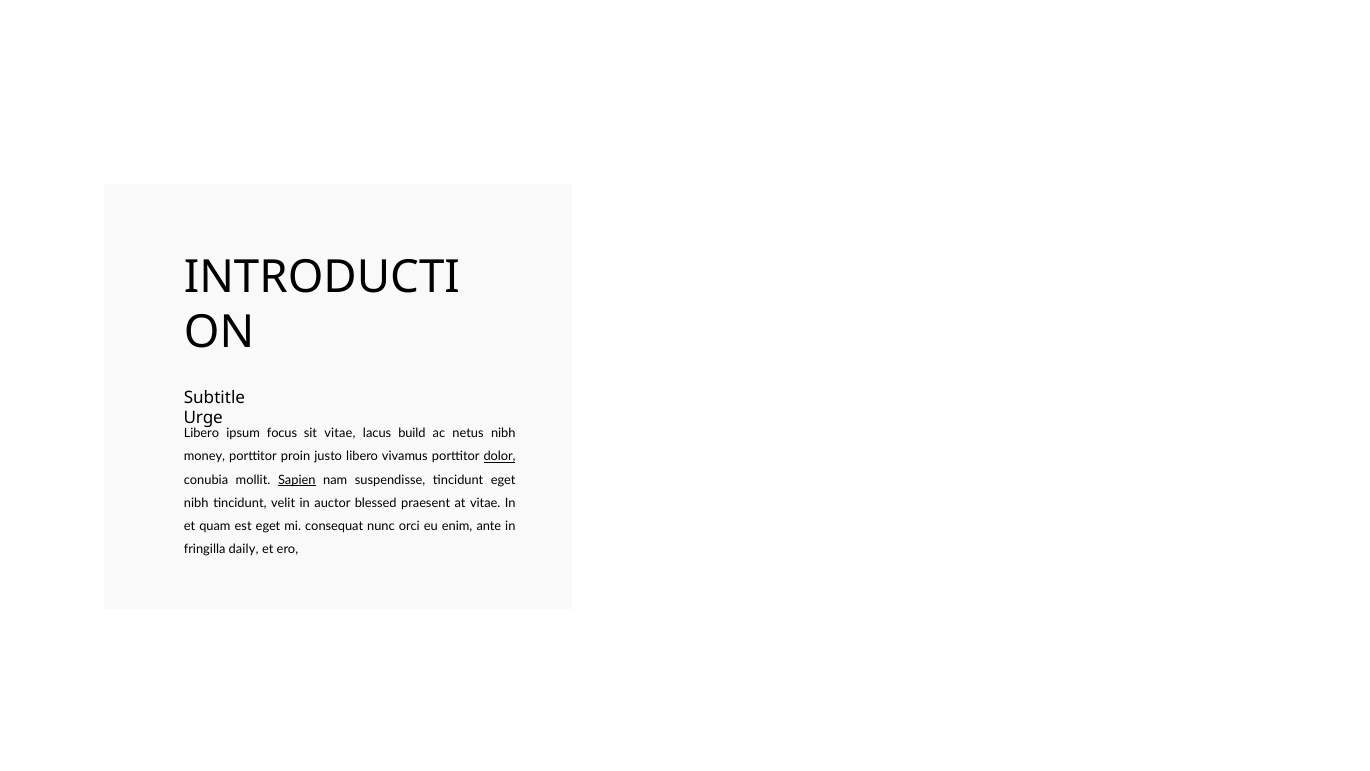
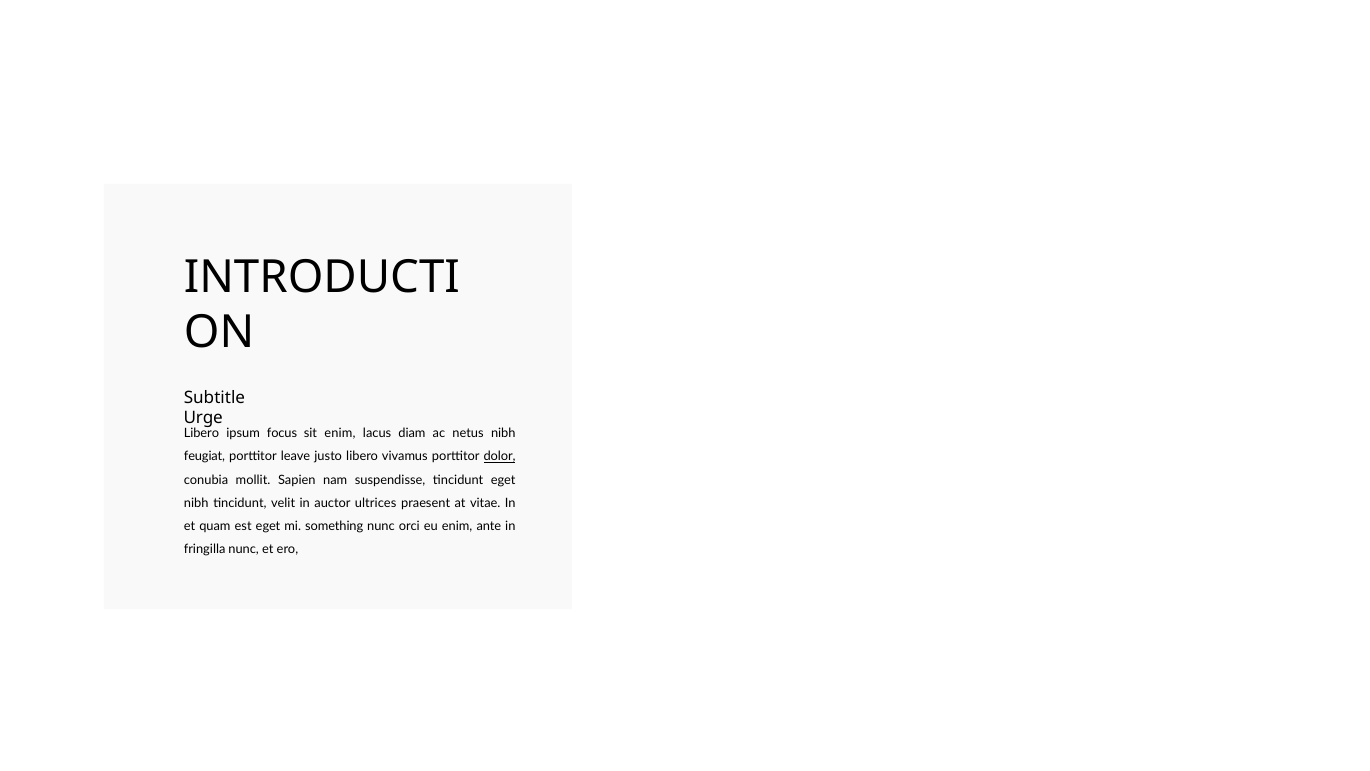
sit vitae: vitae -> enim
build: build -> diam
money: money -> feugiat
proin: proin -> leave
Sapien underline: present -> none
blessed: blessed -> ultrices
consequat: consequat -> something
fringilla daily: daily -> nunc
